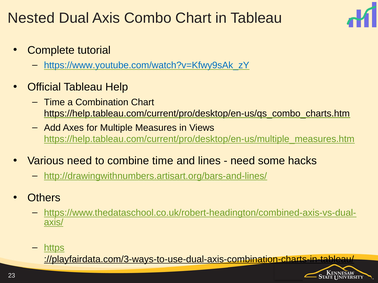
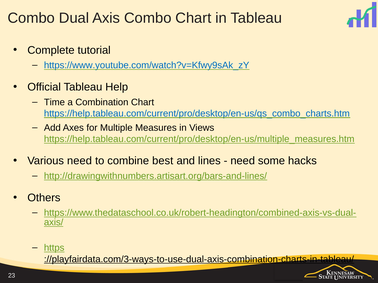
Nested at (31, 18): Nested -> Combo
https://help.tableau.com/current/pro/desktop/en-us/qs_combo_charts.htm colour: black -> blue
combine time: time -> best
